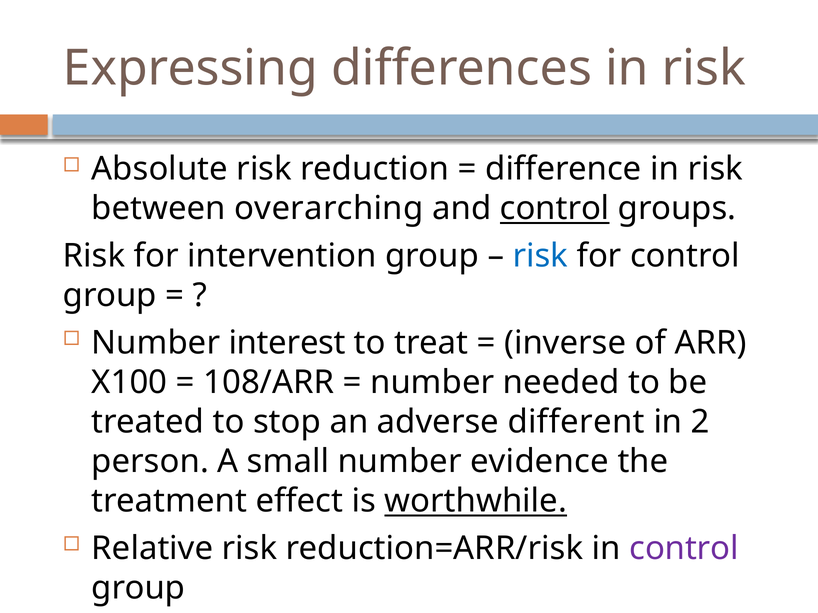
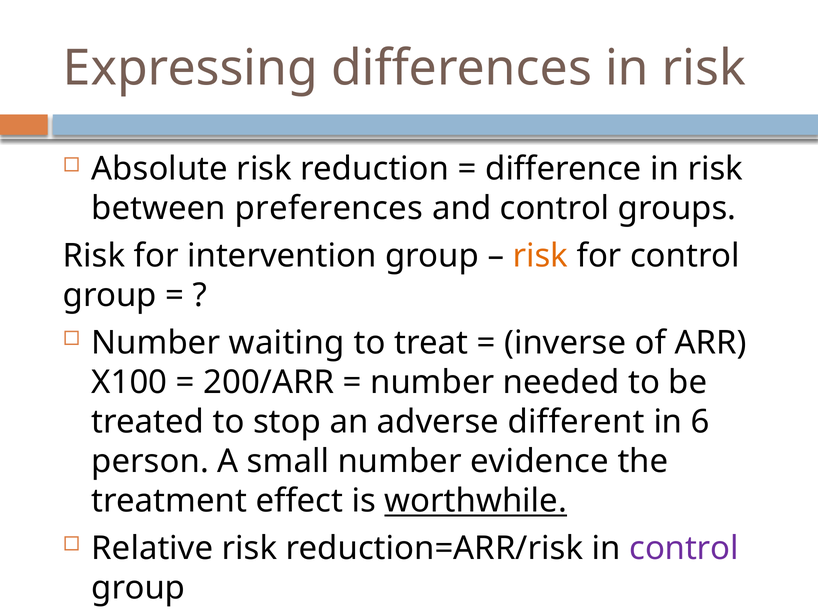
overarching: overarching -> preferences
control at (555, 209) underline: present -> none
risk at (540, 256) colour: blue -> orange
interest: interest -> waiting
108/ARR: 108/ARR -> 200/ARR
2: 2 -> 6
